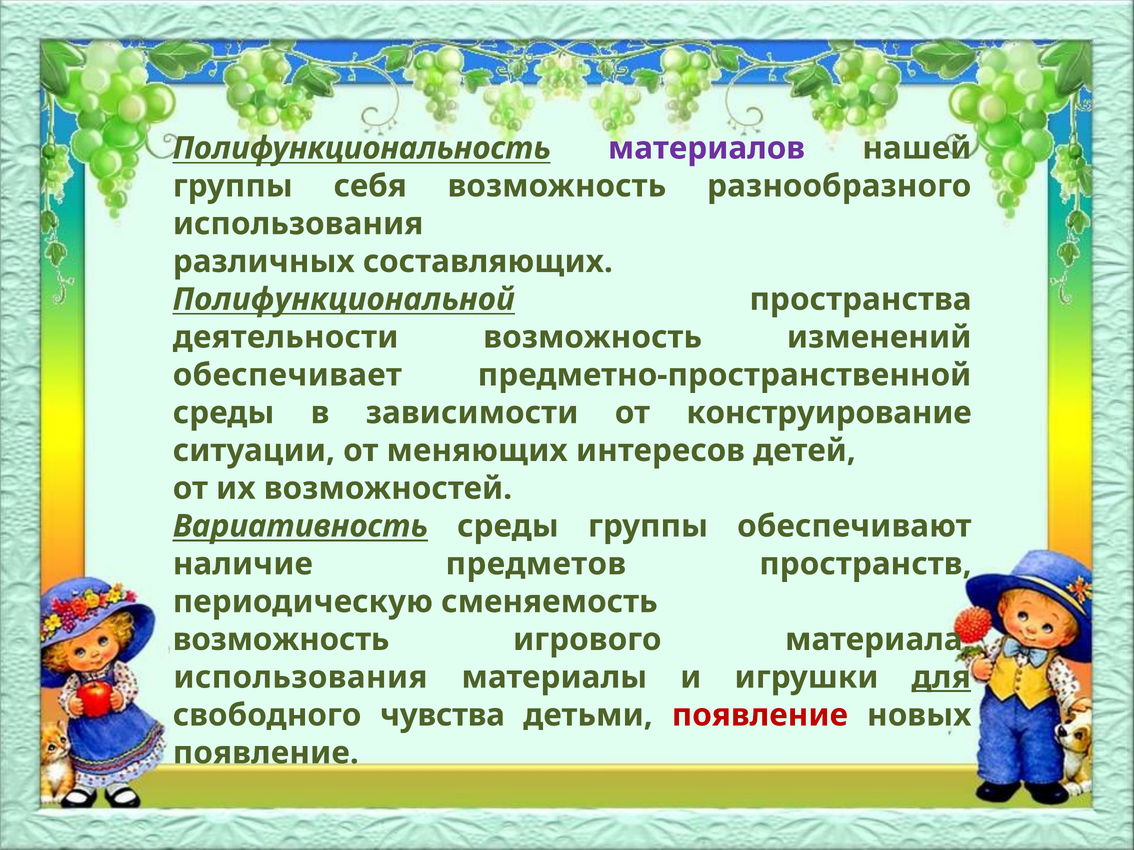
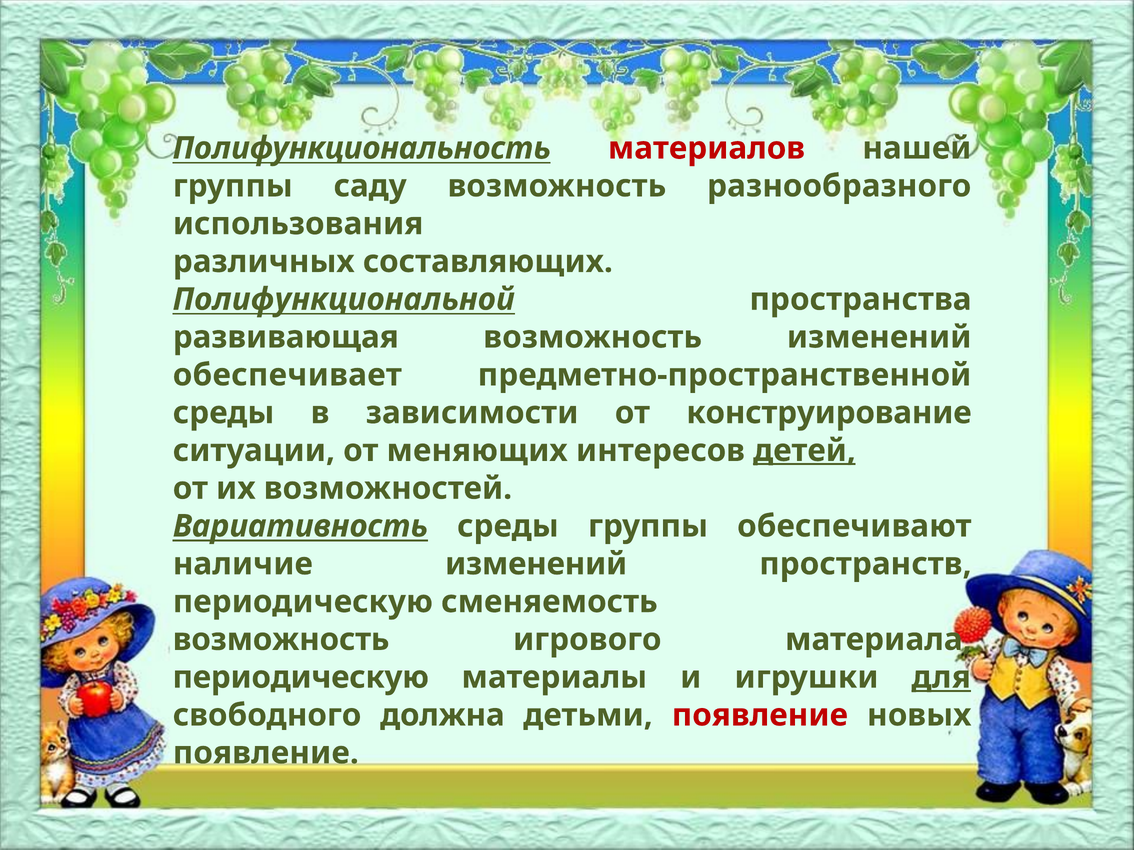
материалов colour: purple -> red
себя: себя -> саду
деятельности: деятельности -> развивающая
детей underline: none -> present
наличие предметов: предметов -> изменений
использования at (300, 678): использования -> периодическую
чувства: чувства -> должна
